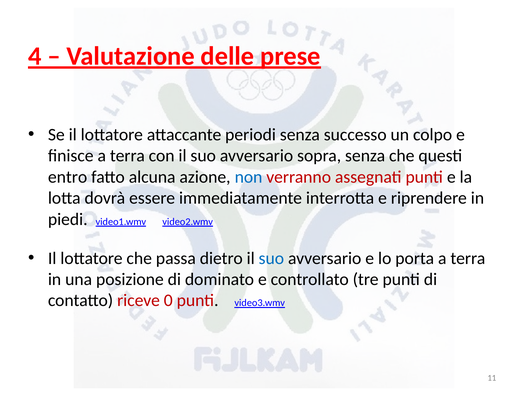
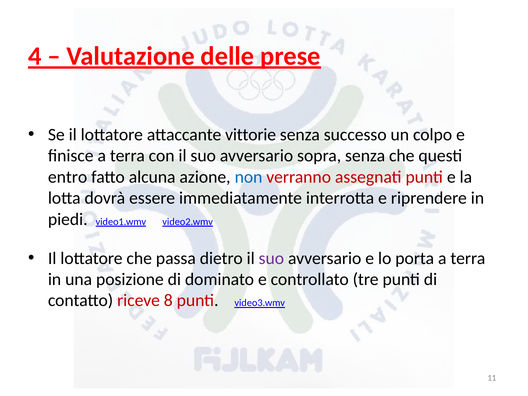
periodi: periodi -> vittorie
suo at (271, 258) colour: blue -> purple
0: 0 -> 8
